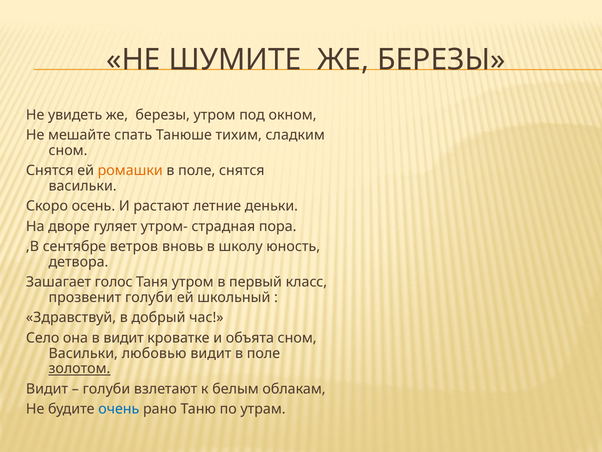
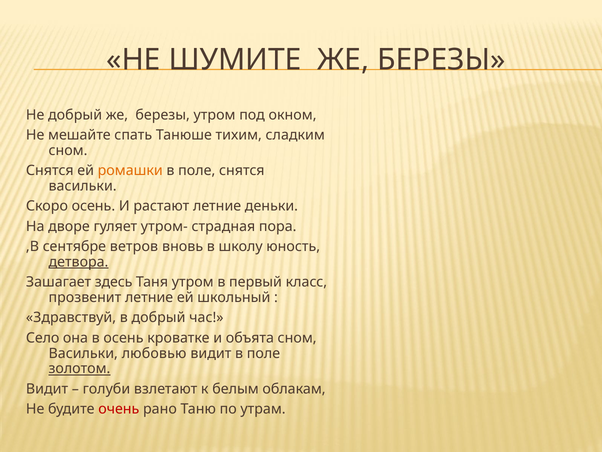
Не увидеть: увидеть -> добрый
детвора underline: none -> present
голос: голос -> здесь
прозвенит голуби: голуби -> летние
в видит: видит -> осень
очень colour: blue -> red
